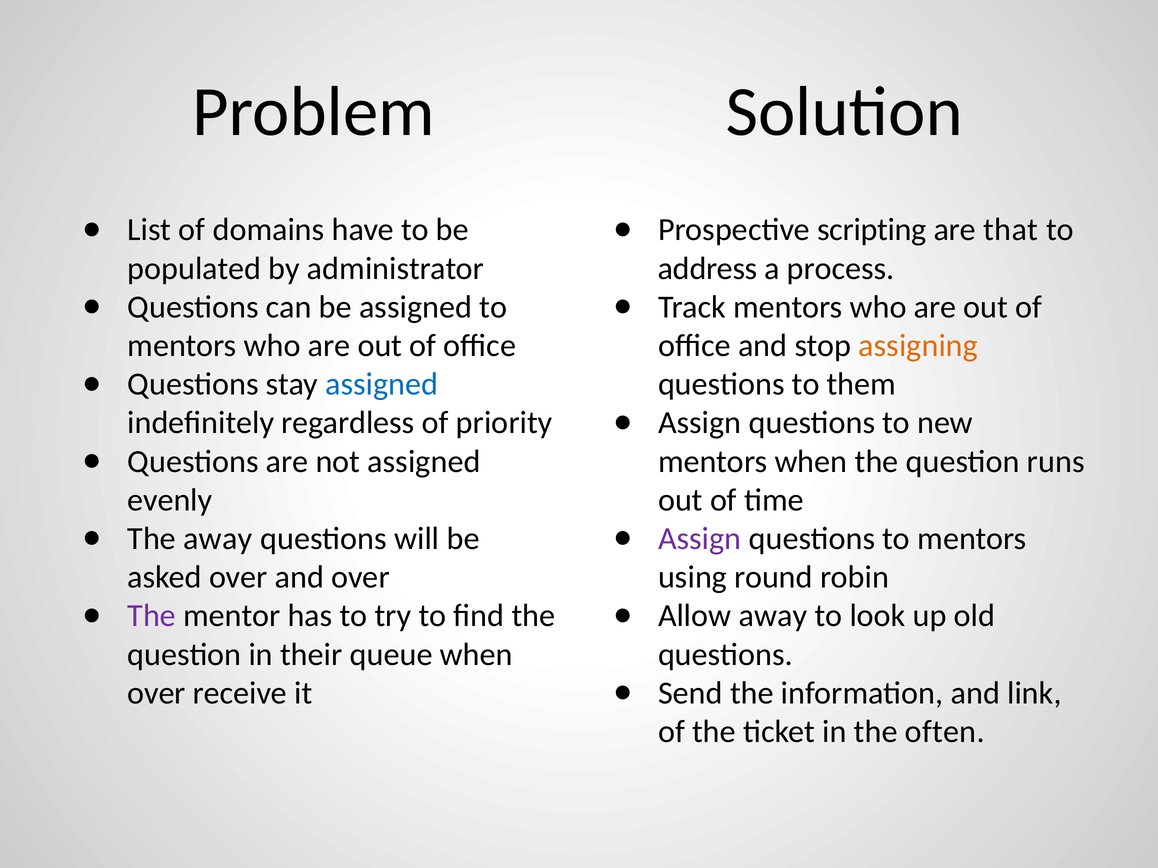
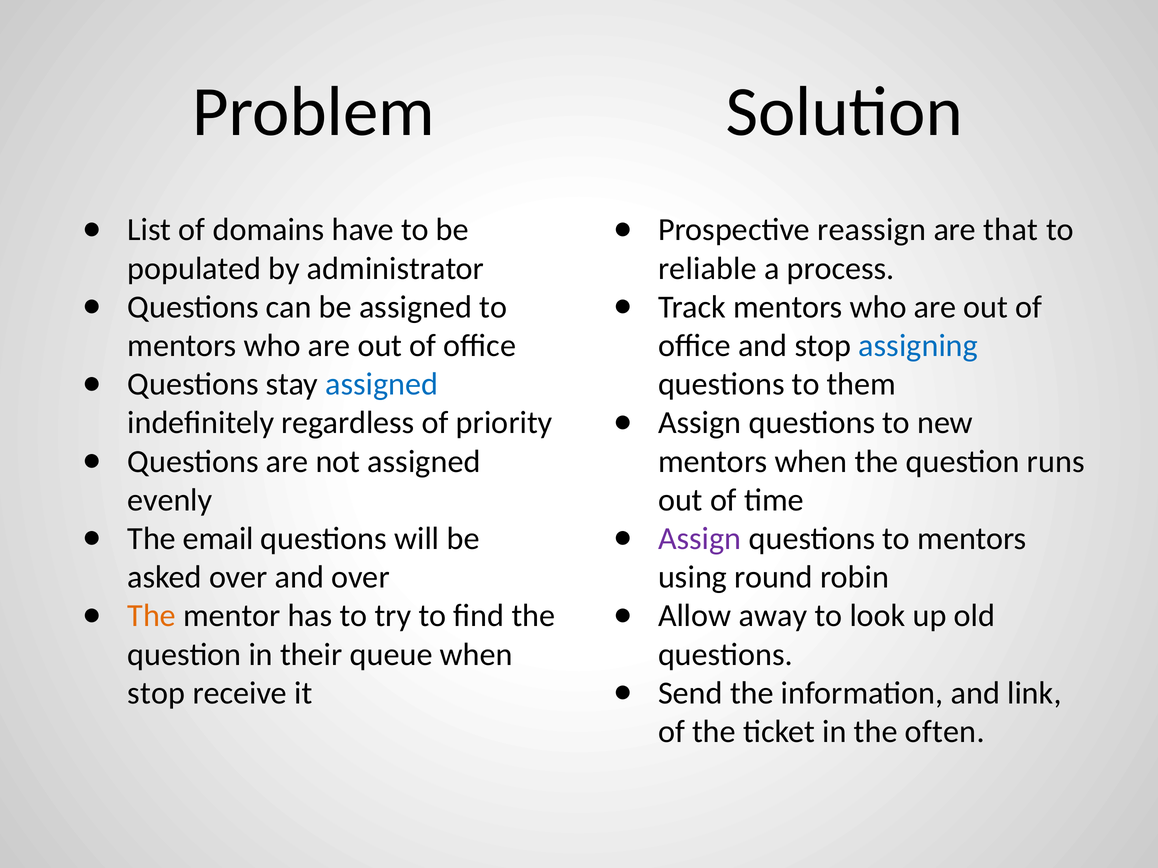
scripting: scripting -> reassign
address: address -> reliable
assigning colour: orange -> blue
The away: away -> email
The at (152, 616) colour: purple -> orange
over at (156, 693): over -> stop
